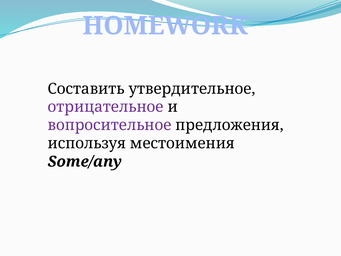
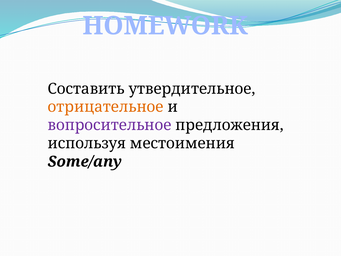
отрицательное colour: purple -> orange
